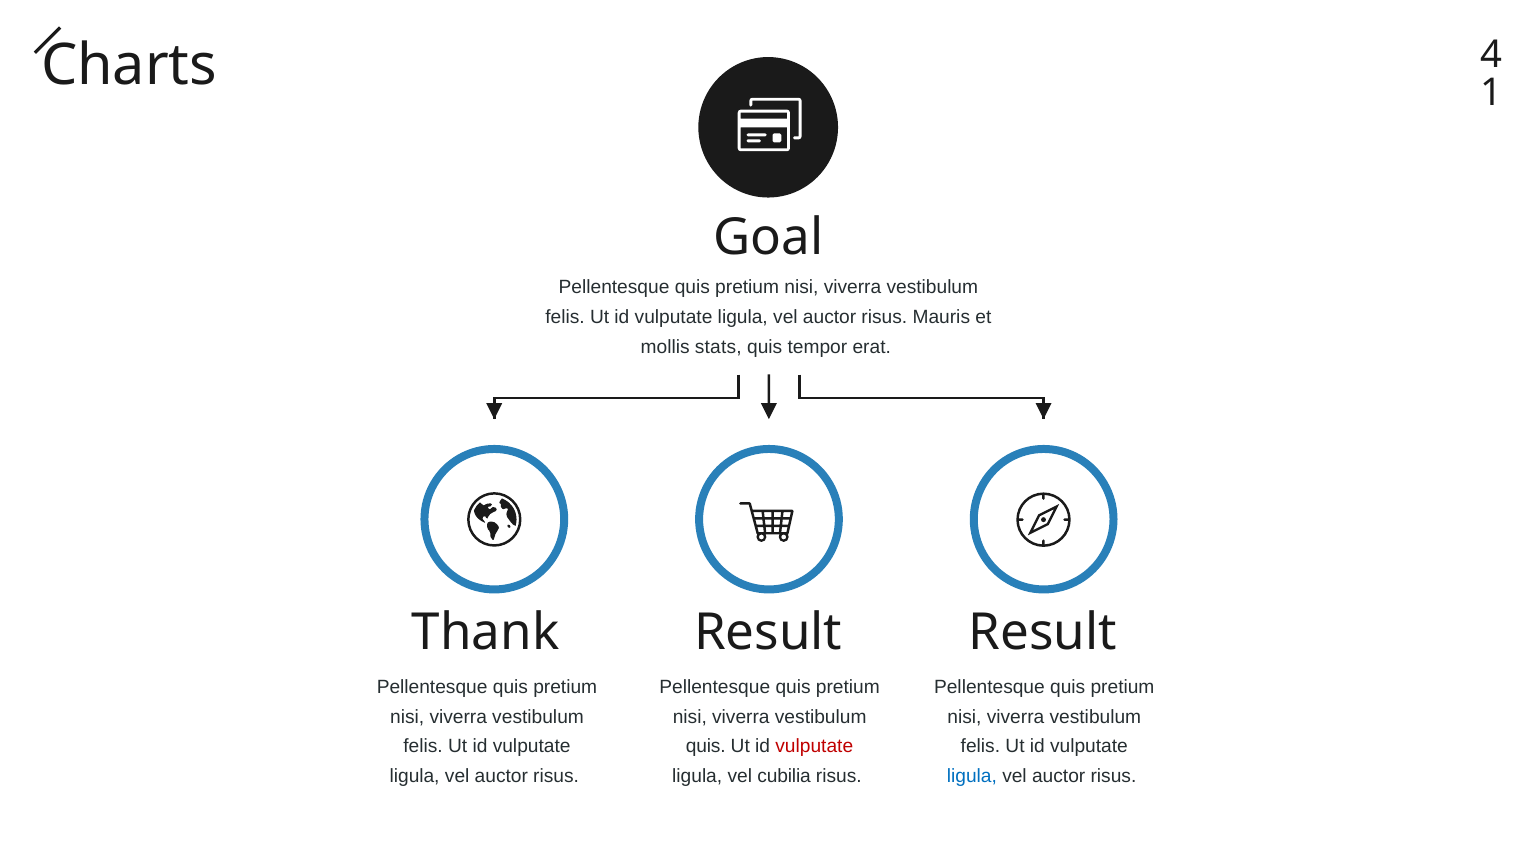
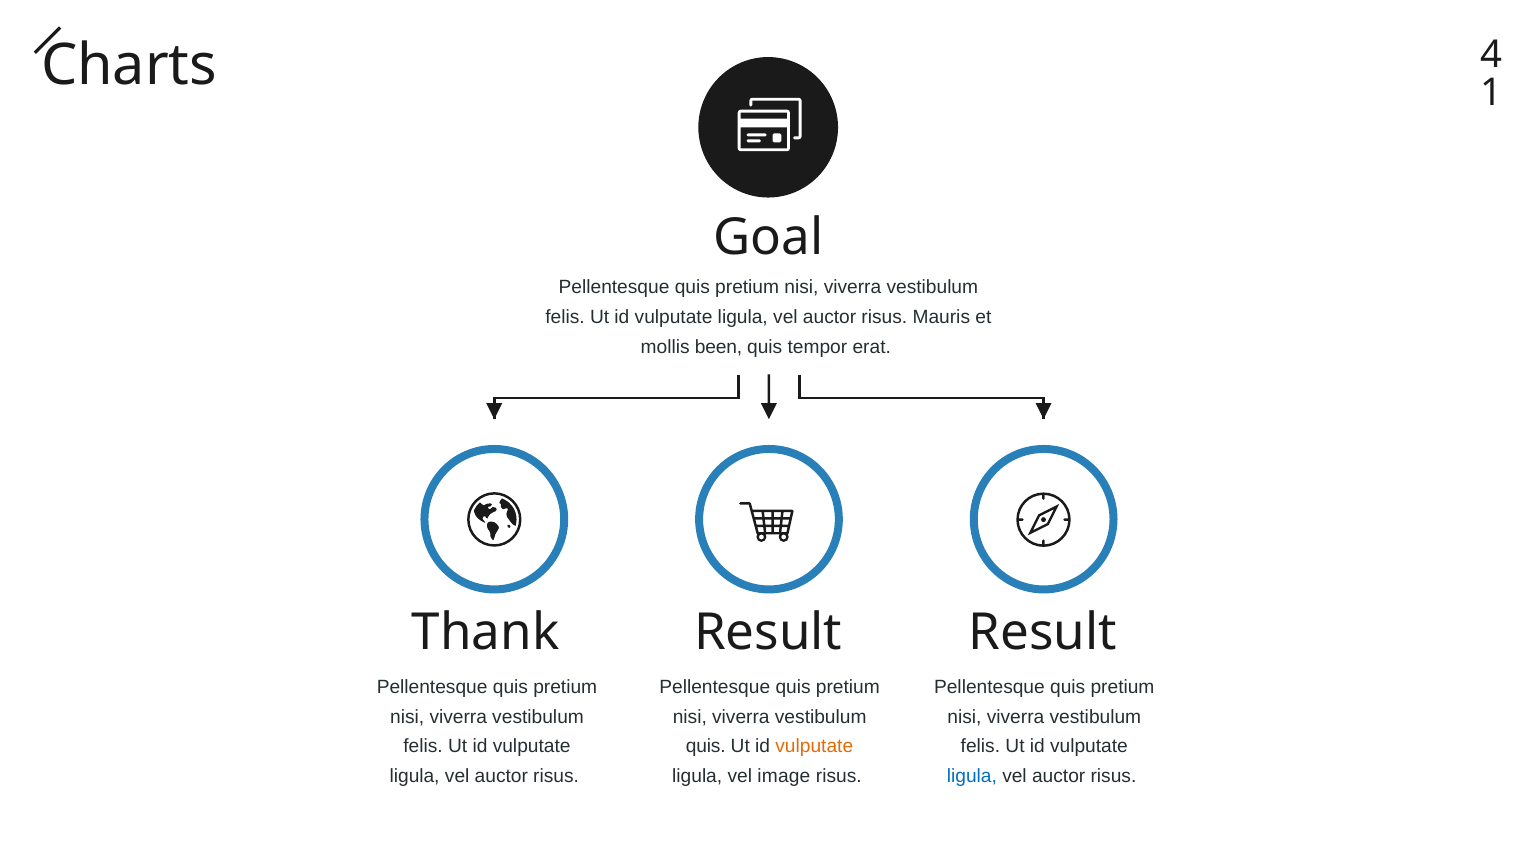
stats: stats -> been
vulputate at (814, 747) colour: red -> orange
cubilia: cubilia -> image
